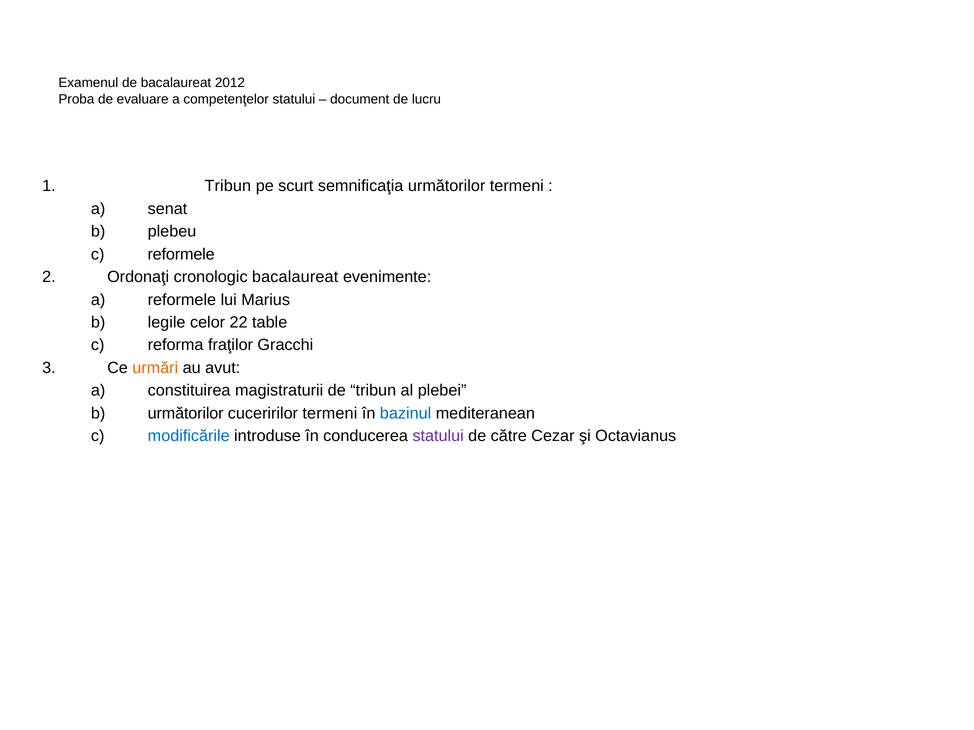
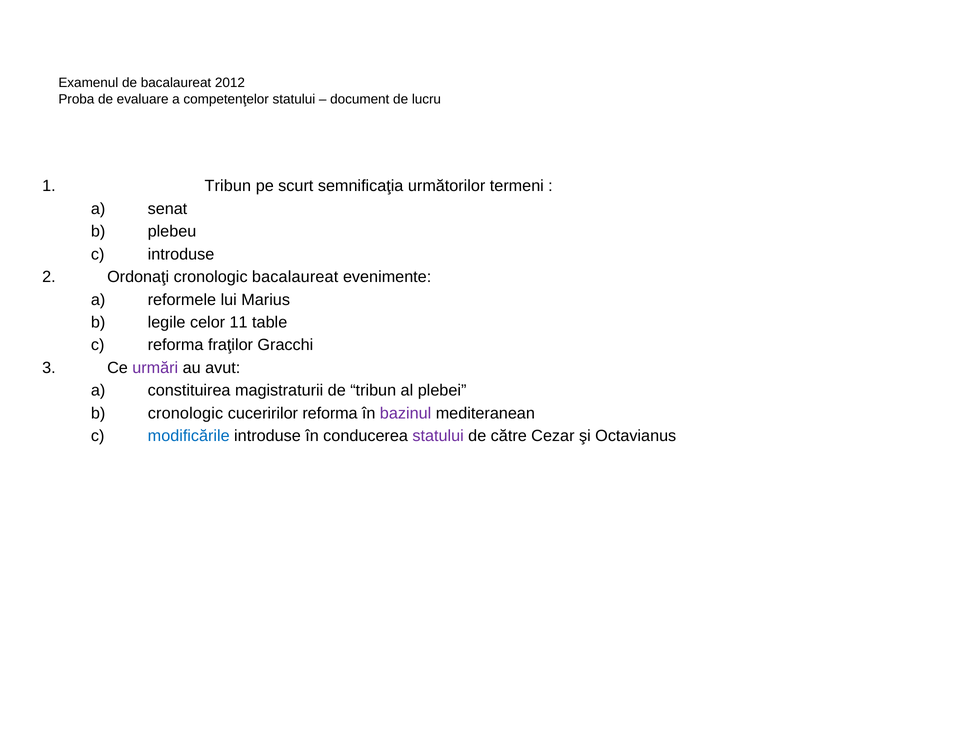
reformele at (181, 254): reformele -> introduse
22: 22 -> 11
urmări colour: orange -> purple
următorilor at (186, 414): următorilor -> cronologic
cuceririlor termeni: termeni -> reforma
bazinul colour: blue -> purple
